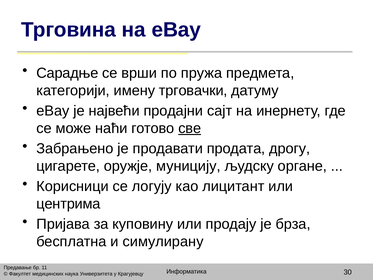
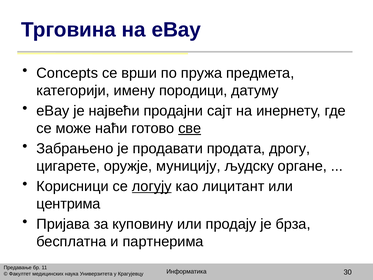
Сарадње: Сарадње -> Concepts
трговачки: трговачки -> породици
логују underline: none -> present
симулирану: симулирану -> партнерима
